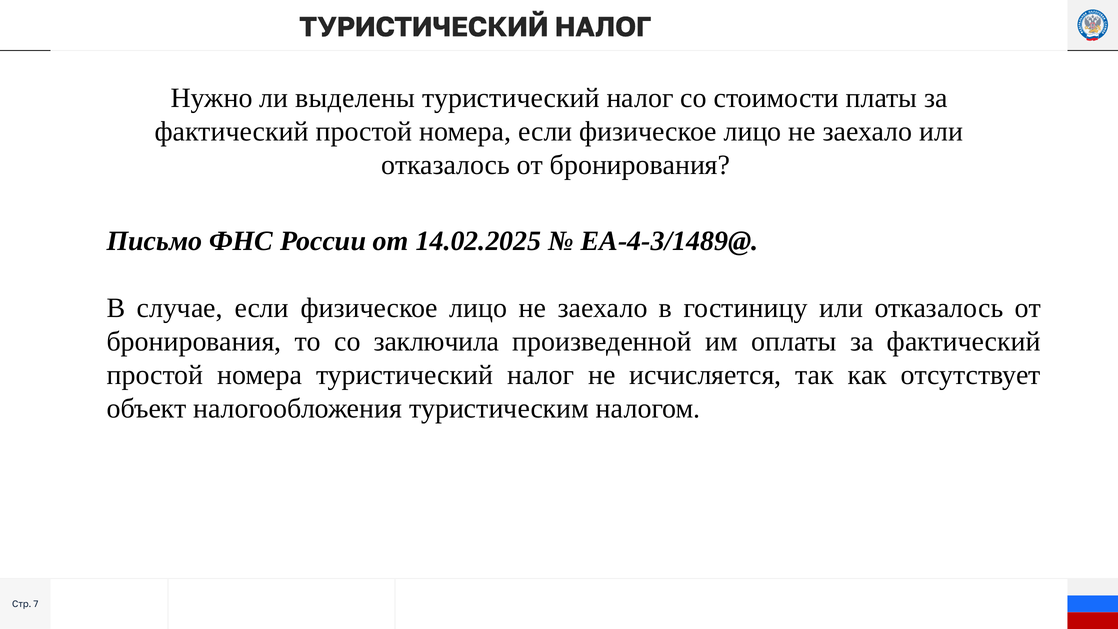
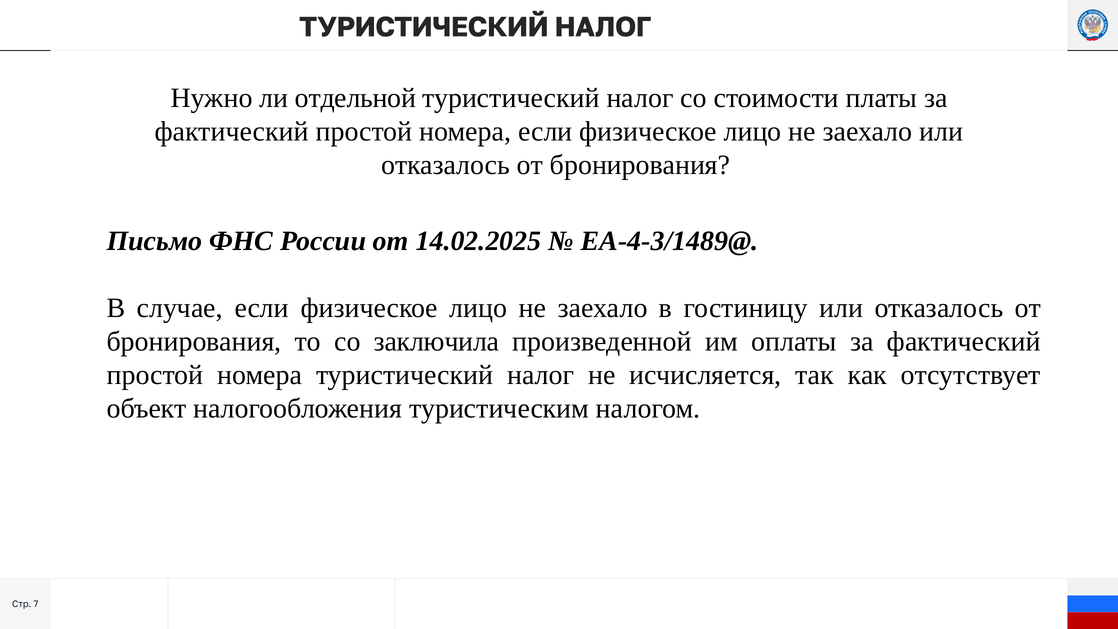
выделены: выделены -> отдельной
